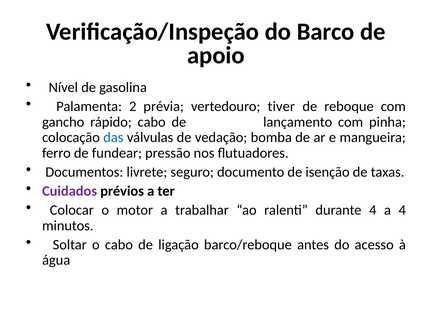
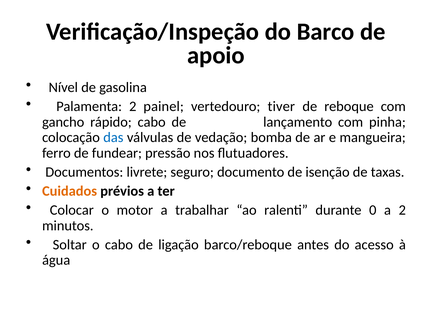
prévia: prévia -> painel
Cuidados colour: purple -> orange
durante 4: 4 -> 0
a 4: 4 -> 2
